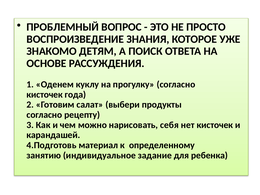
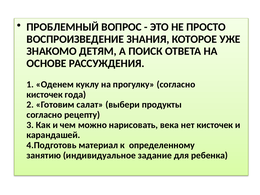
себя: себя -> века
